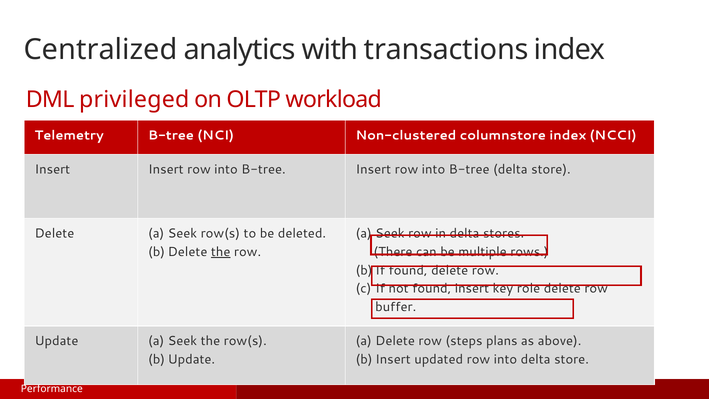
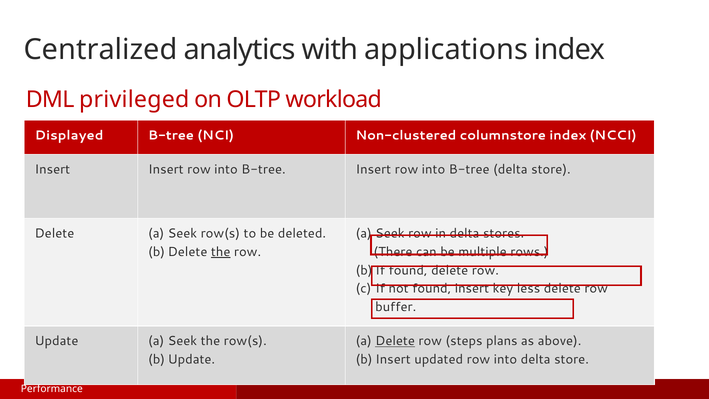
transactions: transactions -> applications
Telemetry: Telemetry -> Displayed
role: role -> less
Delete at (395, 341) underline: none -> present
